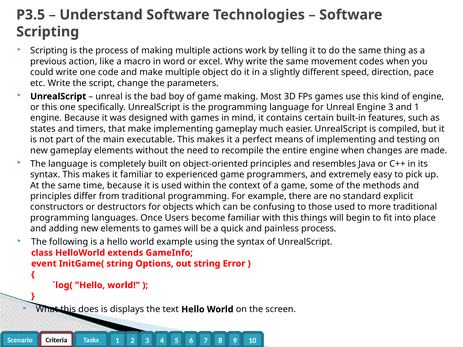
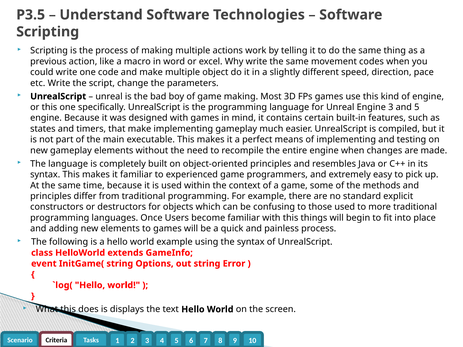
and 1: 1 -> 5
